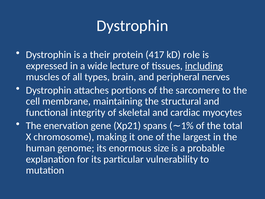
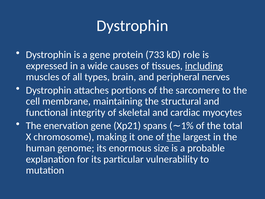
a their: their -> gene
417: 417 -> 733
lecture: lecture -> causes
the at (174, 137) underline: none -> present
